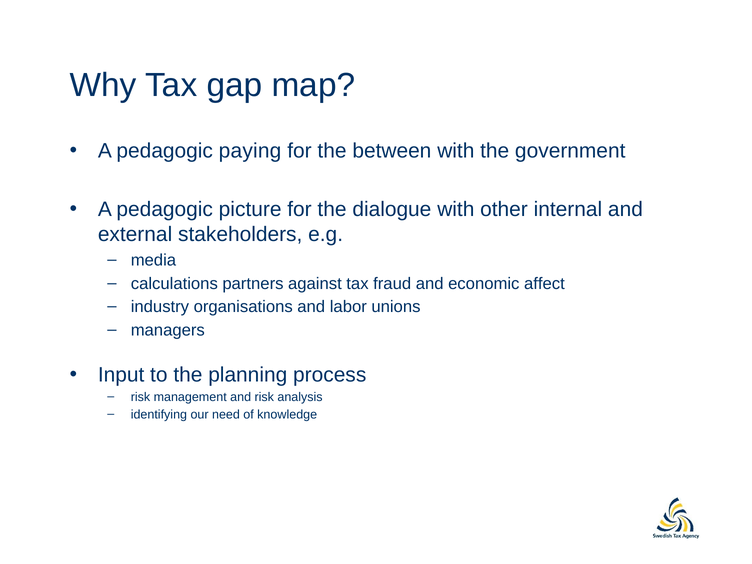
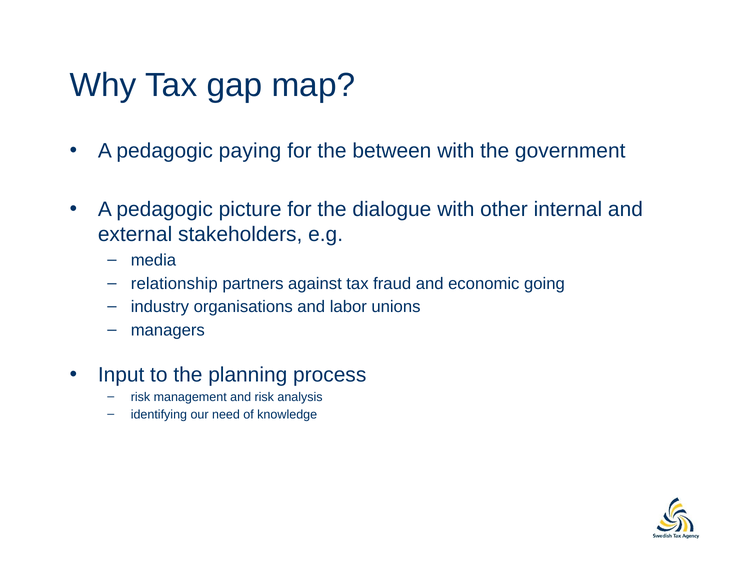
calculations: calculations -> relationship
affect: affect -> going
